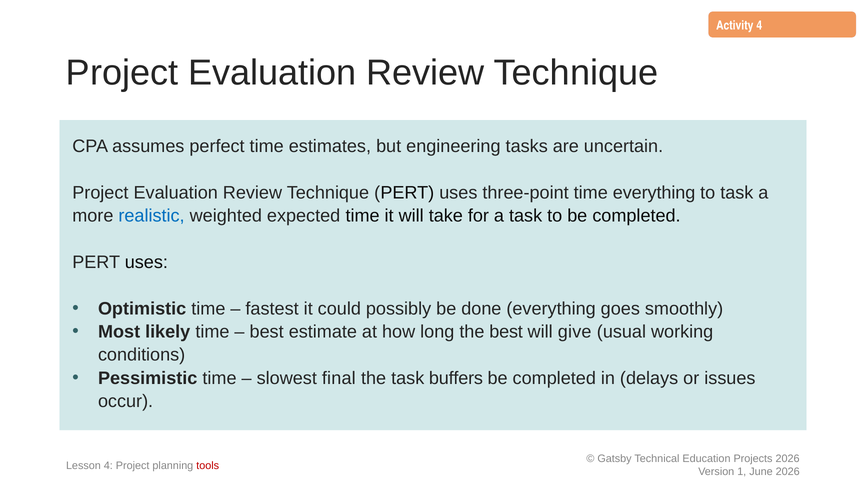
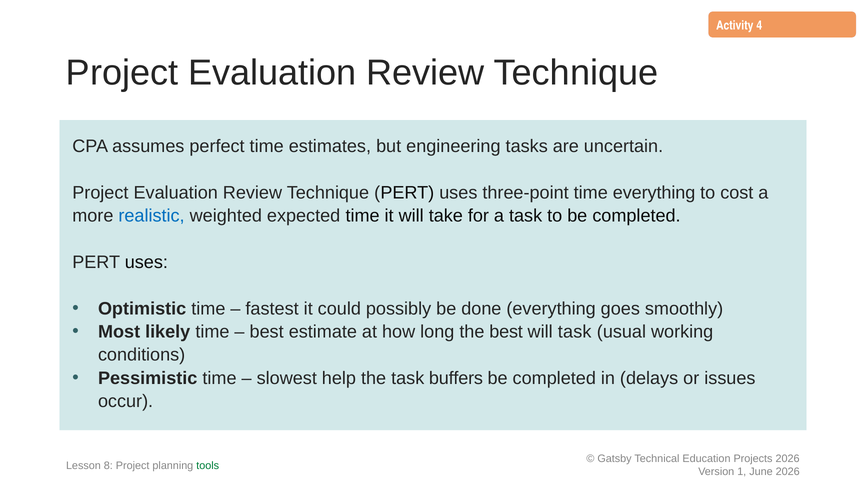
to task: task -> cost
will give: give -> task
final: final -> help
Lesson 4: 4 -> 8
tools colour: red -> green
